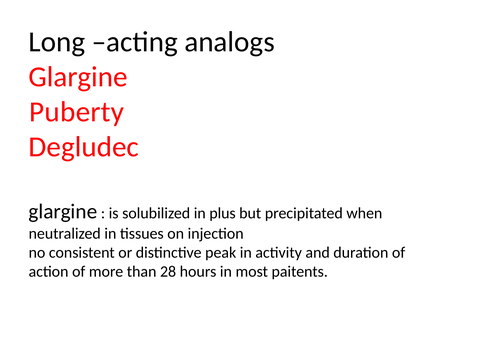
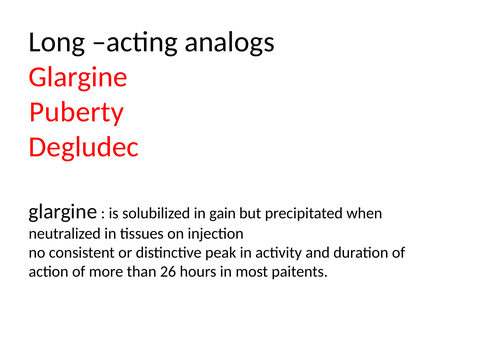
plus: plus -> gain
28: 28 -> 26
